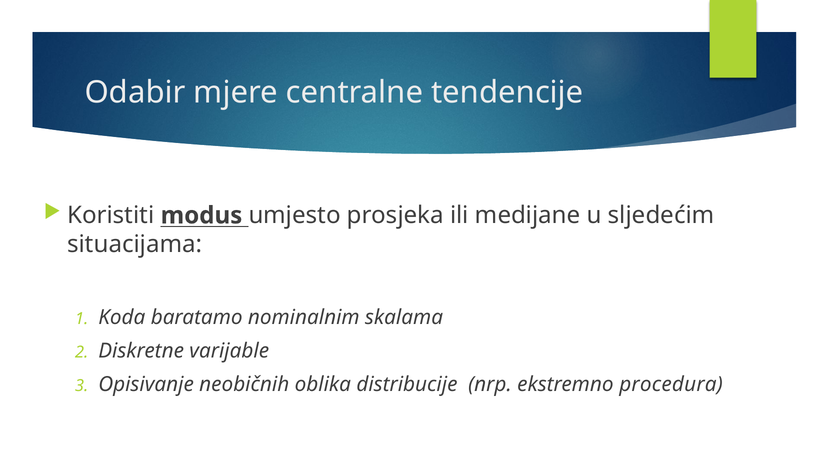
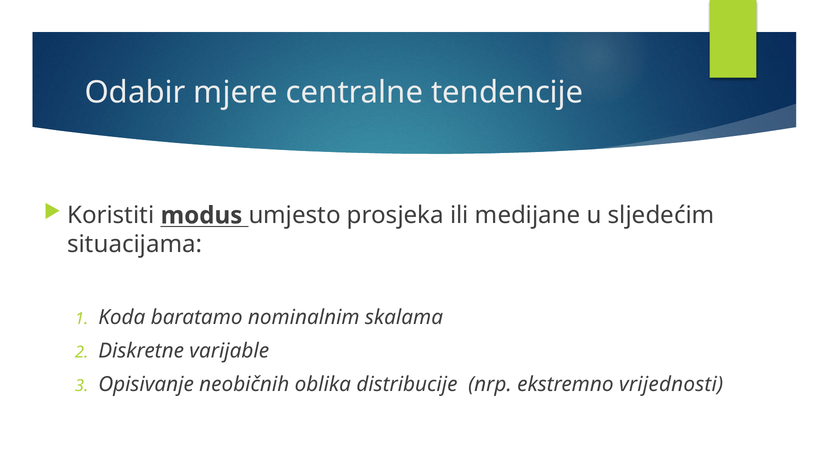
procedura: procedura -> vrijednosti
